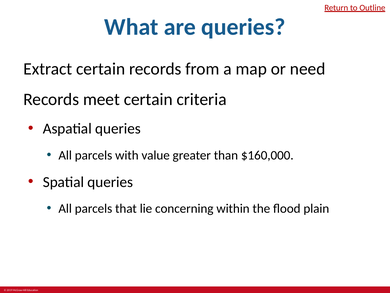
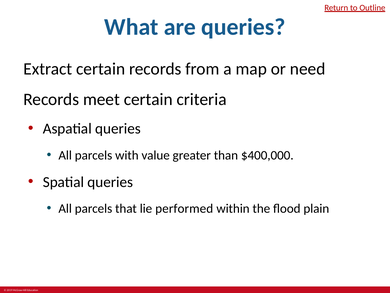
$160,000: $160,000 -> $400,000
concerning: concerning -> performed
